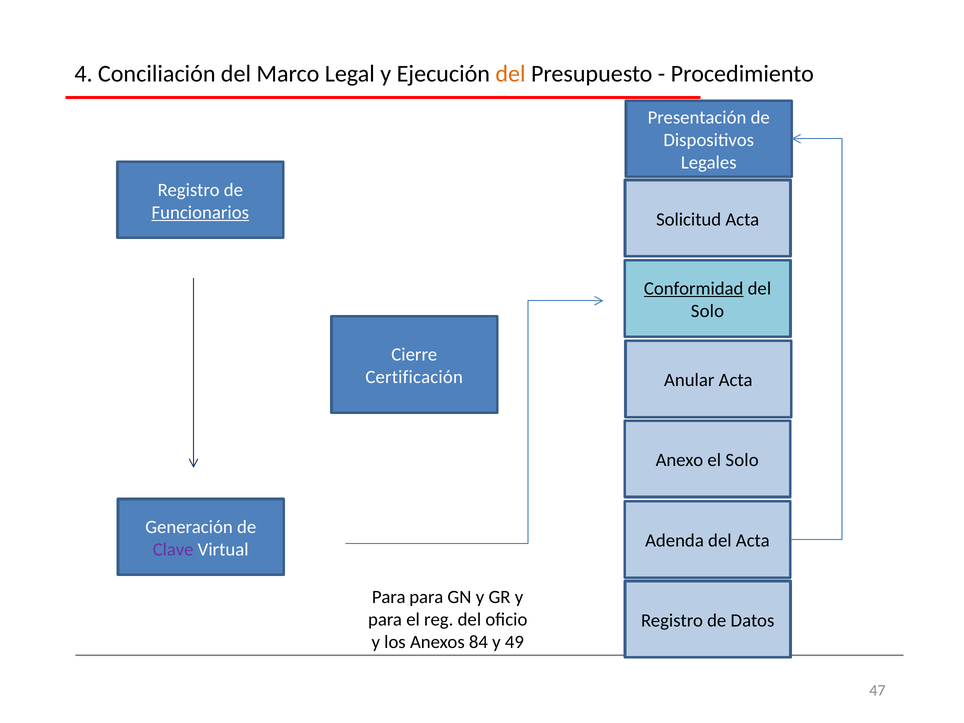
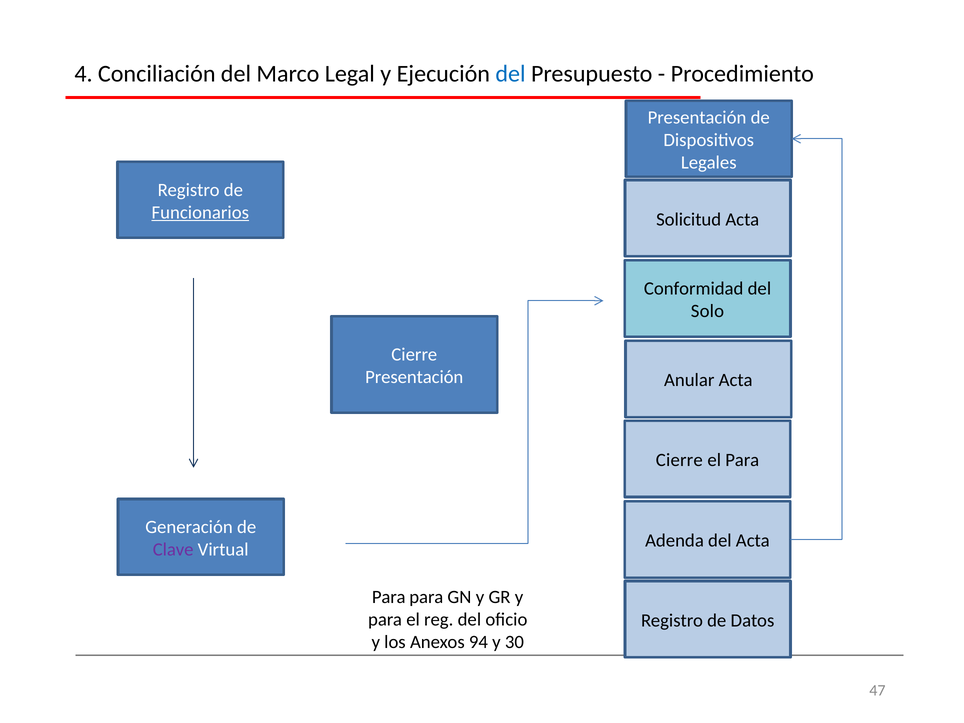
del at (510, 74) colour: orange -> blue
Conformidad underline: present -> none
Certificación at (414, 377): Certificación -> Presentación
Anexo at (679, 460): Anexo -> Cierre
el Solo: Solo -> Para
84: 84 -> 94
49: 49 -> 30
